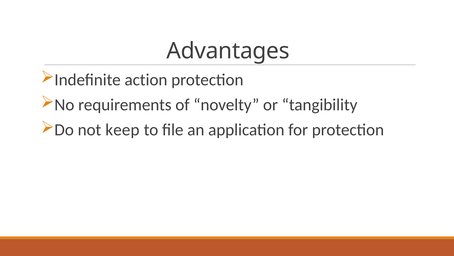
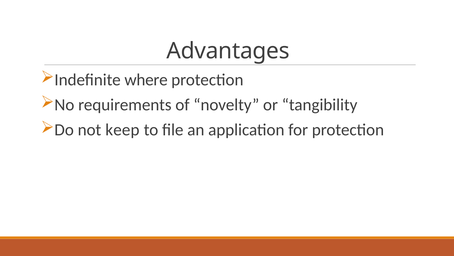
action: action -> where
